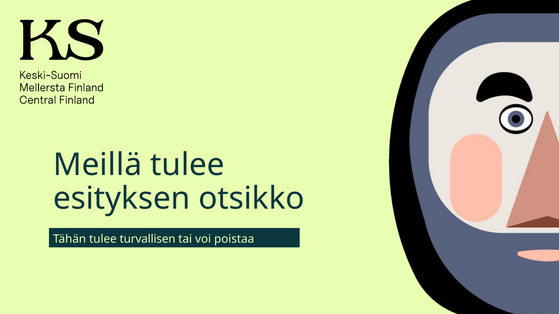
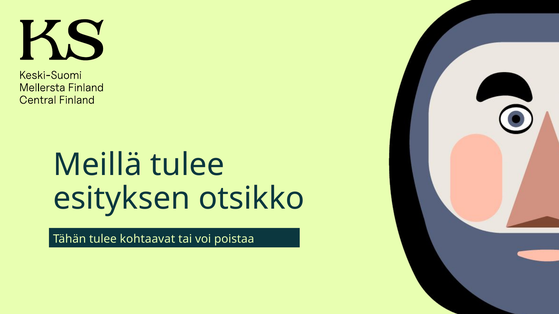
turvallisen: turvallisen -> kohtaavat
